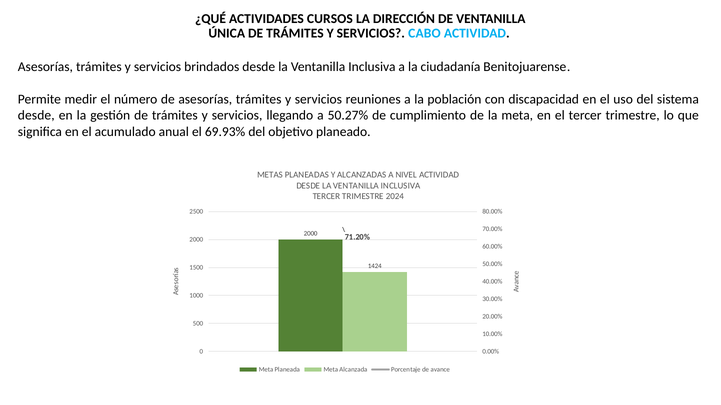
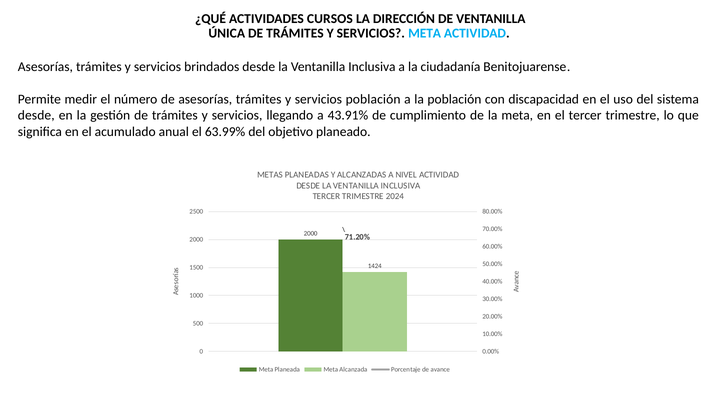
SERVICIOS CABO: CABO -> META
servicios reuniones: reuniones -> población
50.27%: 50.27% -> 43.91%
69.93%: 69.93% -> 63.99%
